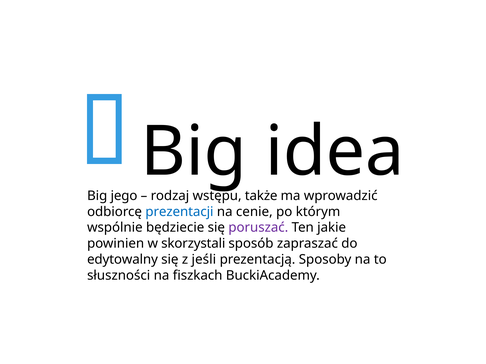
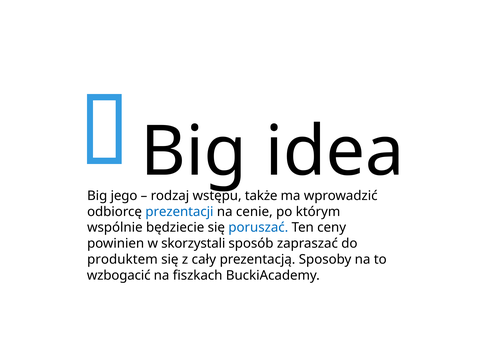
poruszać colour: purple -> blue
jakie: jakie -> ceny
edytowalny: edytowalny -> produktem
jeśli: jeśli -> cały
słuszności: słuszności -> wzbogacić
